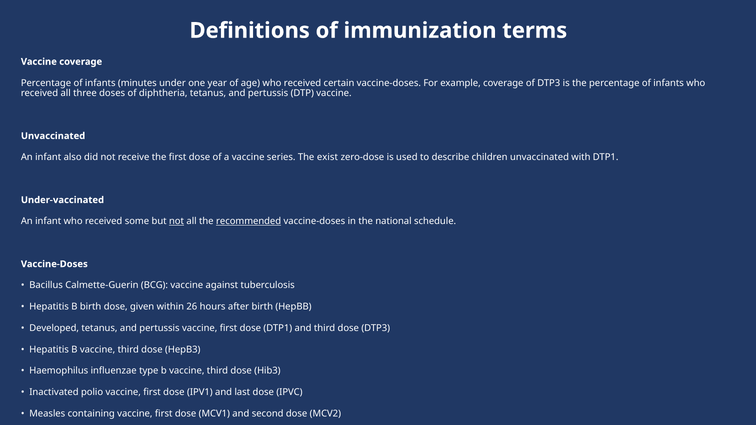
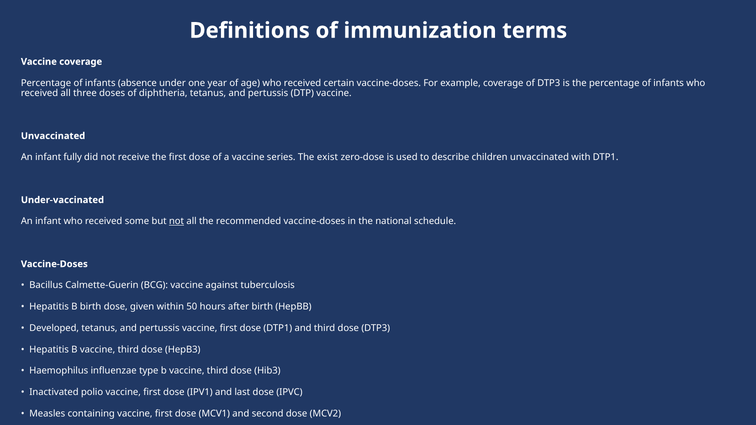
minutes: minutes -> absence
also: also -> fully
recommended underline: present -> none
26: 26 -> 50
